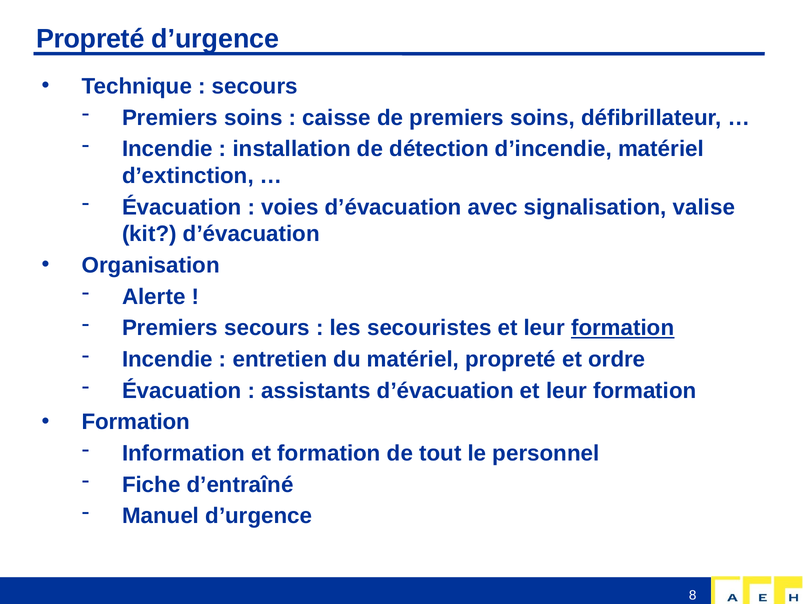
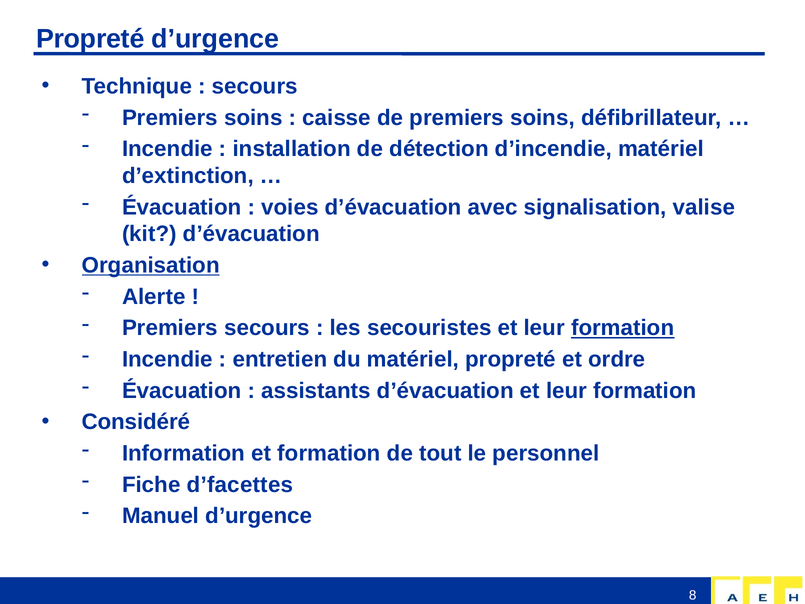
Organisation underline: none -> present
Formation at (136, 422): Formation -> Considéré
d’entraîné: d’entraîné -> d’facettes
